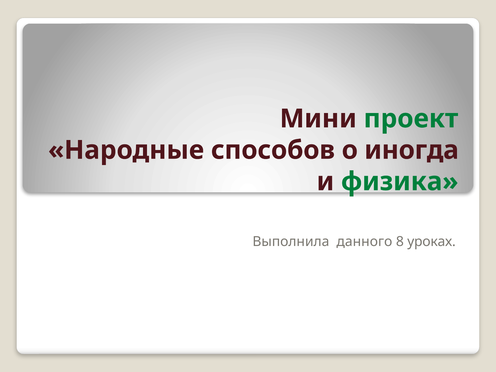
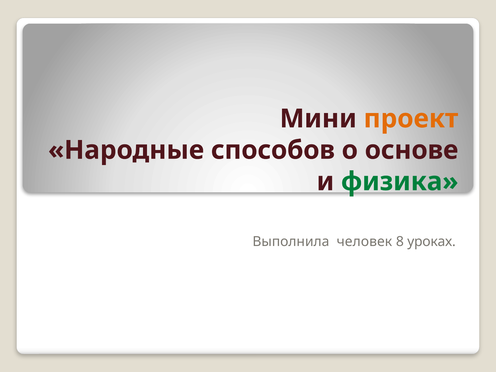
проект colour: green -> orange
иногда: иногда -> основе
данного: данного -> человек
